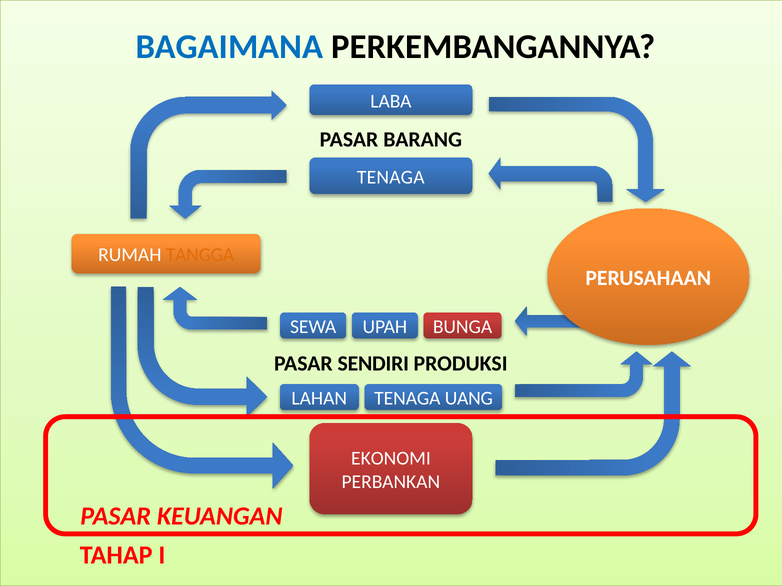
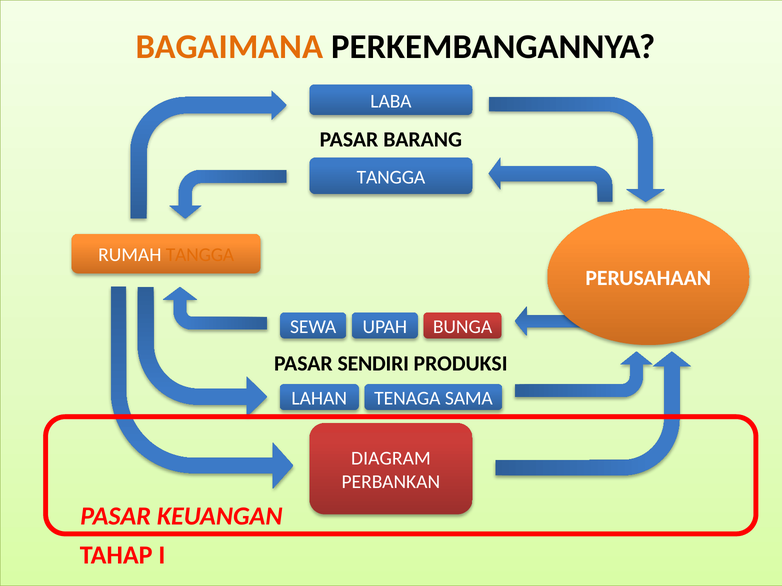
BAGAIMANA colour: blue -> orange
TENAGA at (391, 177): TENAGA -> TANGGA
UANG: UANG -> SAMA
EKONOMI: EKONOMI -> DIAGRAM
